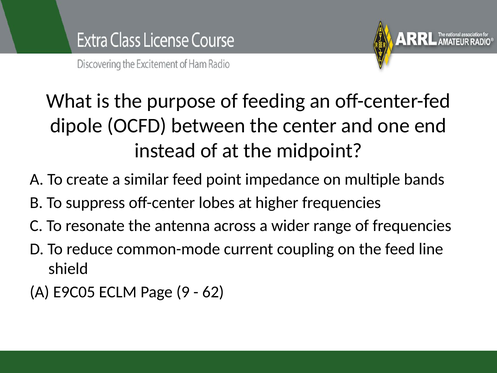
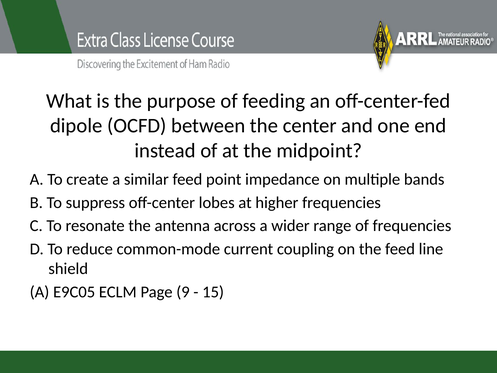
62: 62 -> 15
